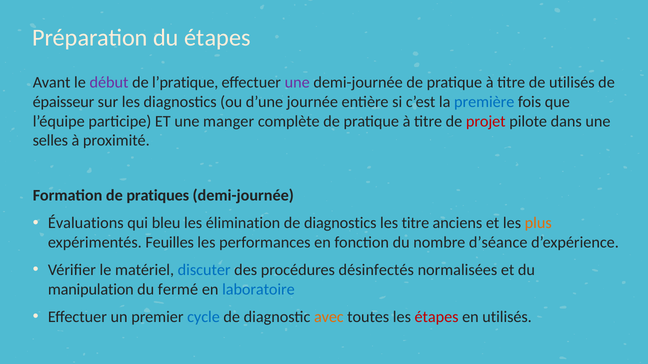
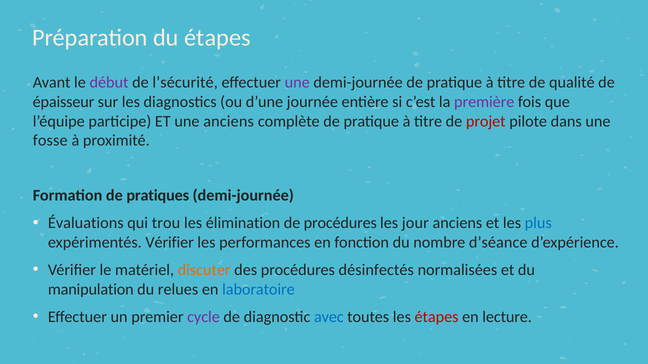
l’pratique: l’pratique -> l’sécurité
de utilisés: utilisés -> qualité
première colour: blue -> purple
une manger: manger -> anciens
selles: selles -> fosse
bleu: bleu -> trou
de diagnostics: diagnostics -> procédures
les titre: titre -> jour
plus colour: orange -> blue
expérimentés Feuilles: Feuilles -> Vérifier
discuter colour: blue -> orange
fermé: fermé -> relues
cycle colour: blue -> purple
avec colour: orange -> blue
en utilisés: utilisés -> lecture
